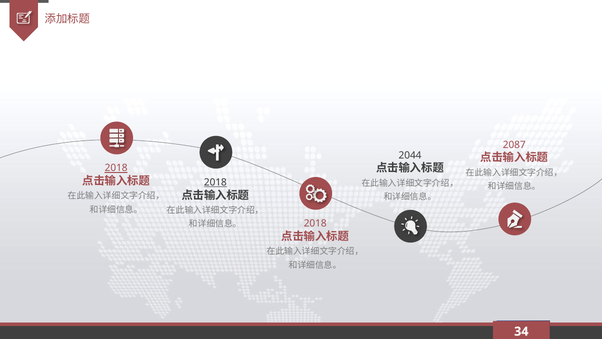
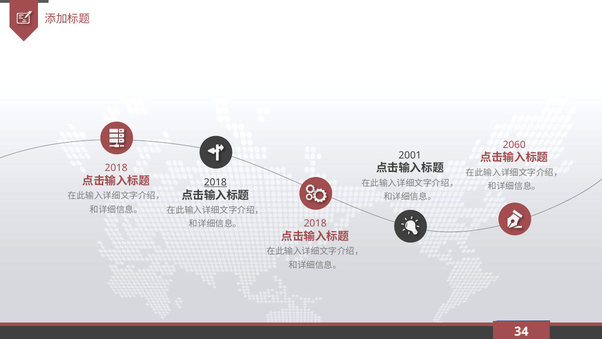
2087: 2087 -> 2060
2044: 2044 -> 2001
2018 at (116, 168) underline: present -> none
